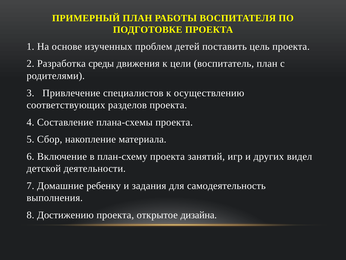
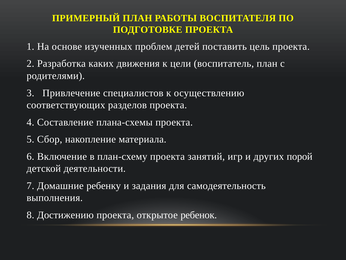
среды: среды -> каких
видел: видел -> порой
дизайна: дизайна -> ребенок
